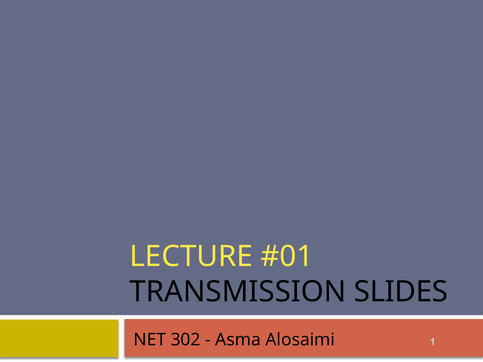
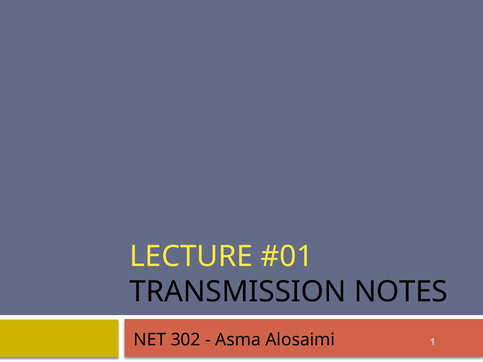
SLIDES: SLIDES -> NOTES
